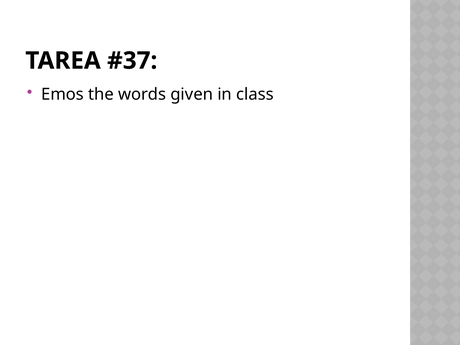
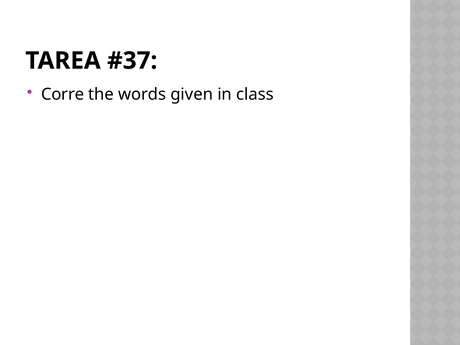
Emos: Emos -> Corre
